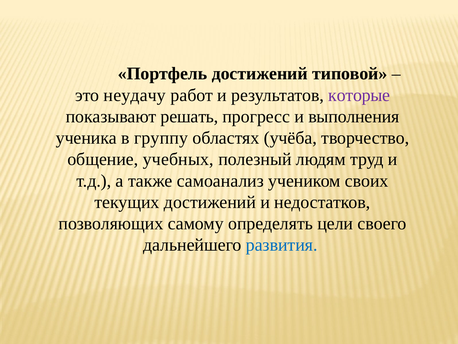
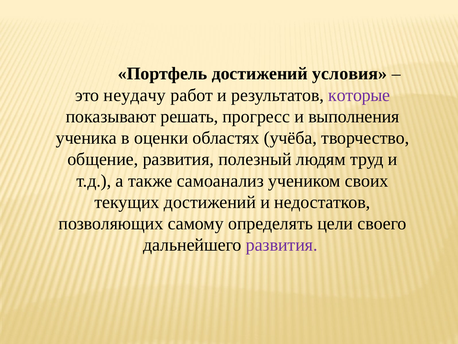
типовой: типовой -> условия
группу: группу -> оценки
общение учебных: учебных -> развития
развития at (282, 245) colour: blue -> purple
